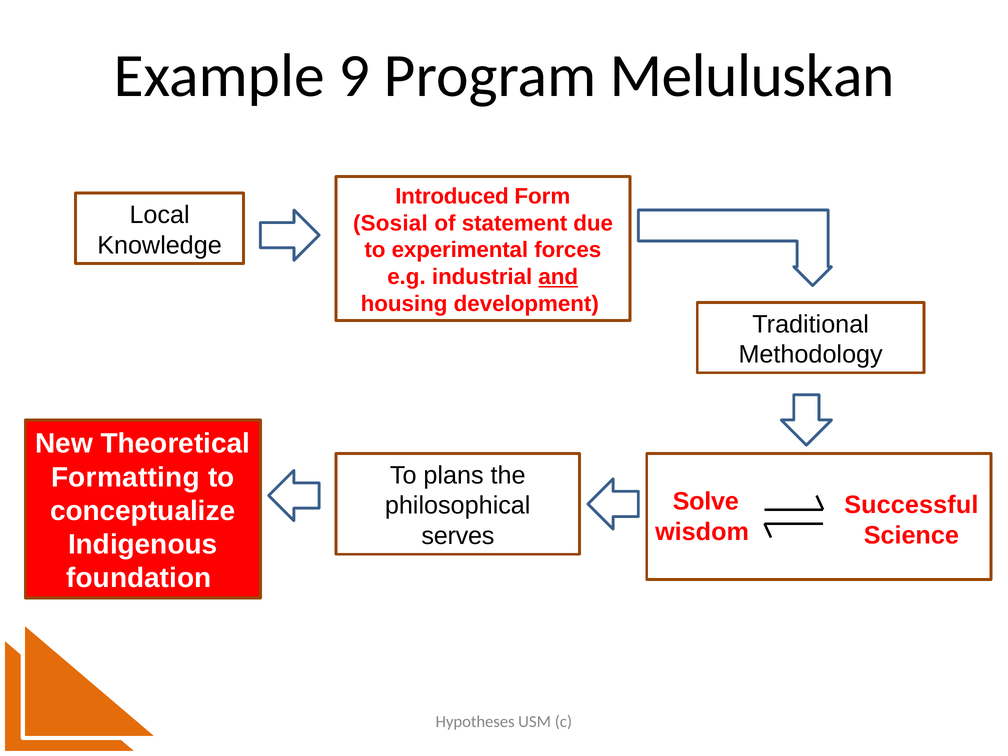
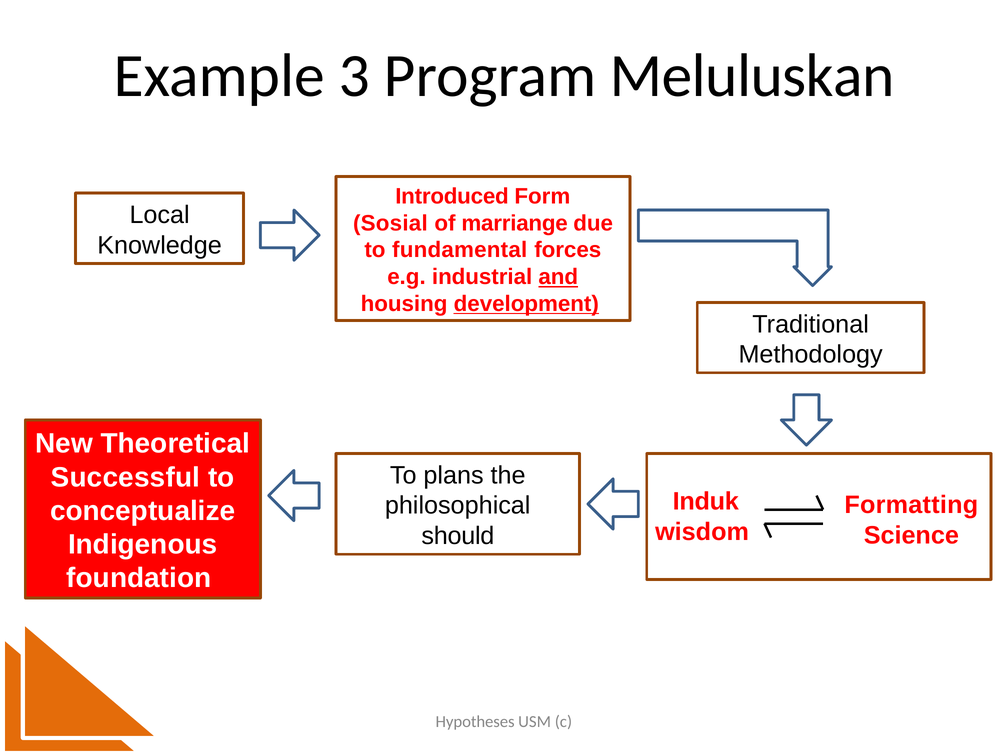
9: 9 -> 3
statement: statement -> marriange
experimental: experimental -> fundamental
development underline: none -> present
Formatting: Formatting -> Successful
Solve: Solve -> Induk
Successful: Successful -> Formatting
serves: serves -> should
